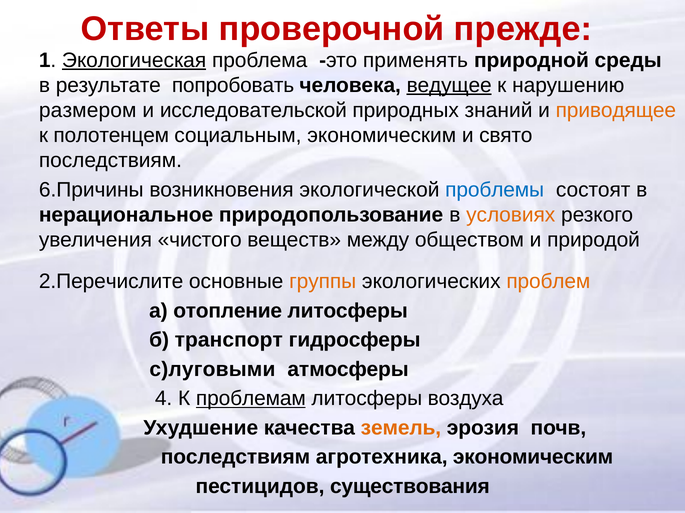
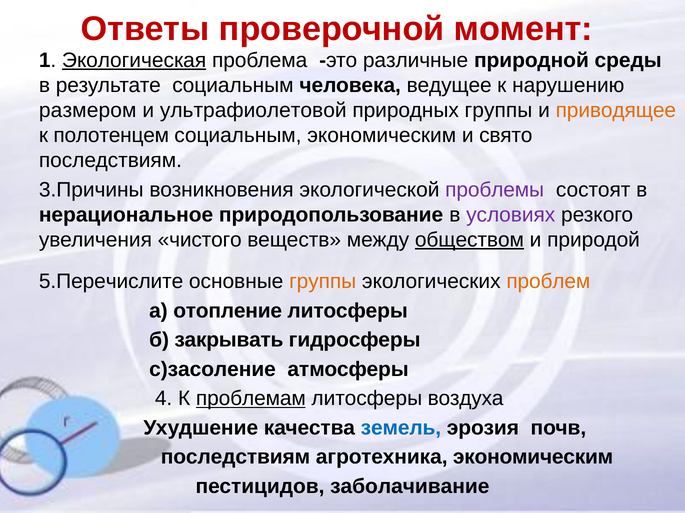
прежде: прежде -> момент
применять: применять -> различные
результате попробовать: попробовать -> социальным
ведущее underline: present -> none
исследовательской: исследовательской -> ультрафиолетовой
природных знаний: знаний -> группы
6.Причины: 6.Причины -> 3.Причины
проблемы colour: blue -> purple
условиях colour: orange -> purple
обществом underline: none -> present
2.Перечислите: 2.Перечислите -> 5.Перечислите
транспорт: транспорт -> закрывать
с)луговыми: с)луговыми -> с)засоление
земель colour: orange -> blue
существования: существования -> заболачивание
